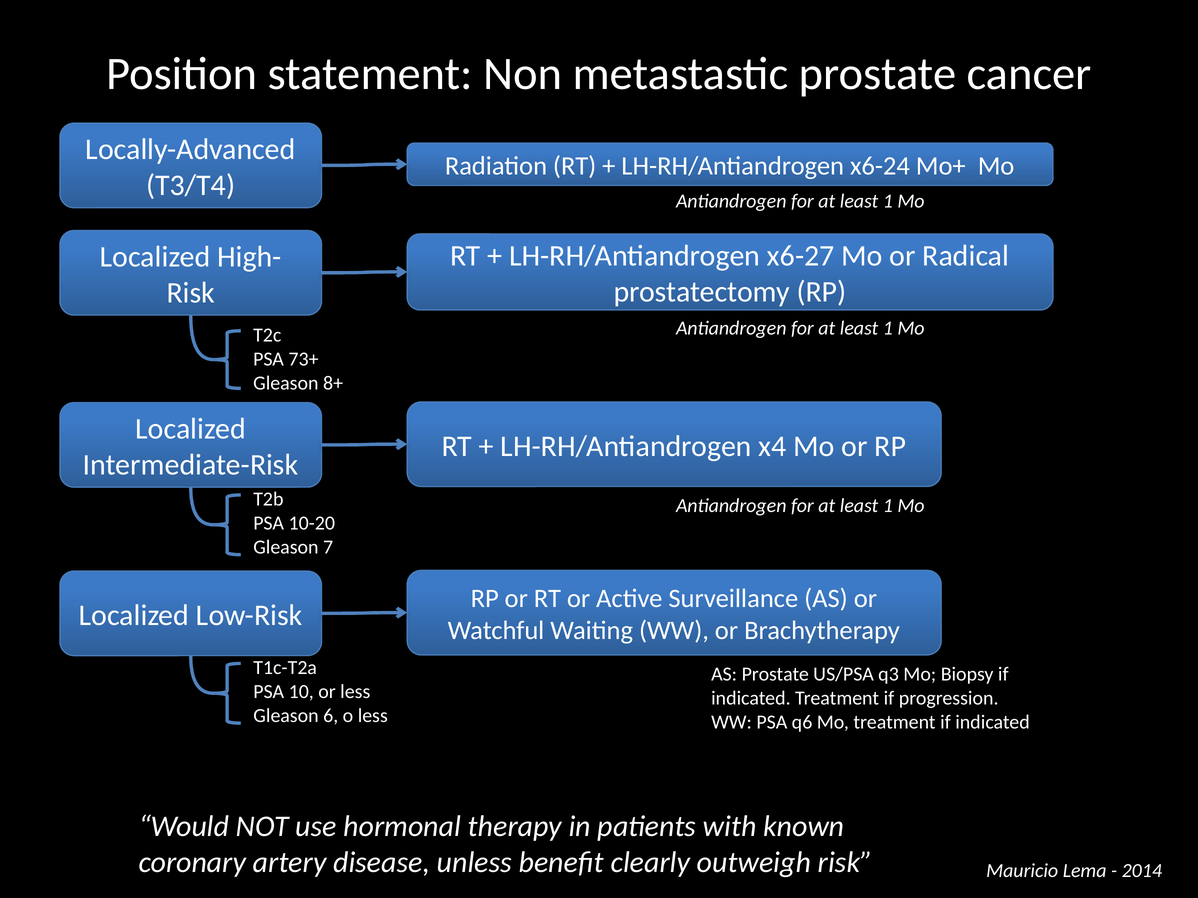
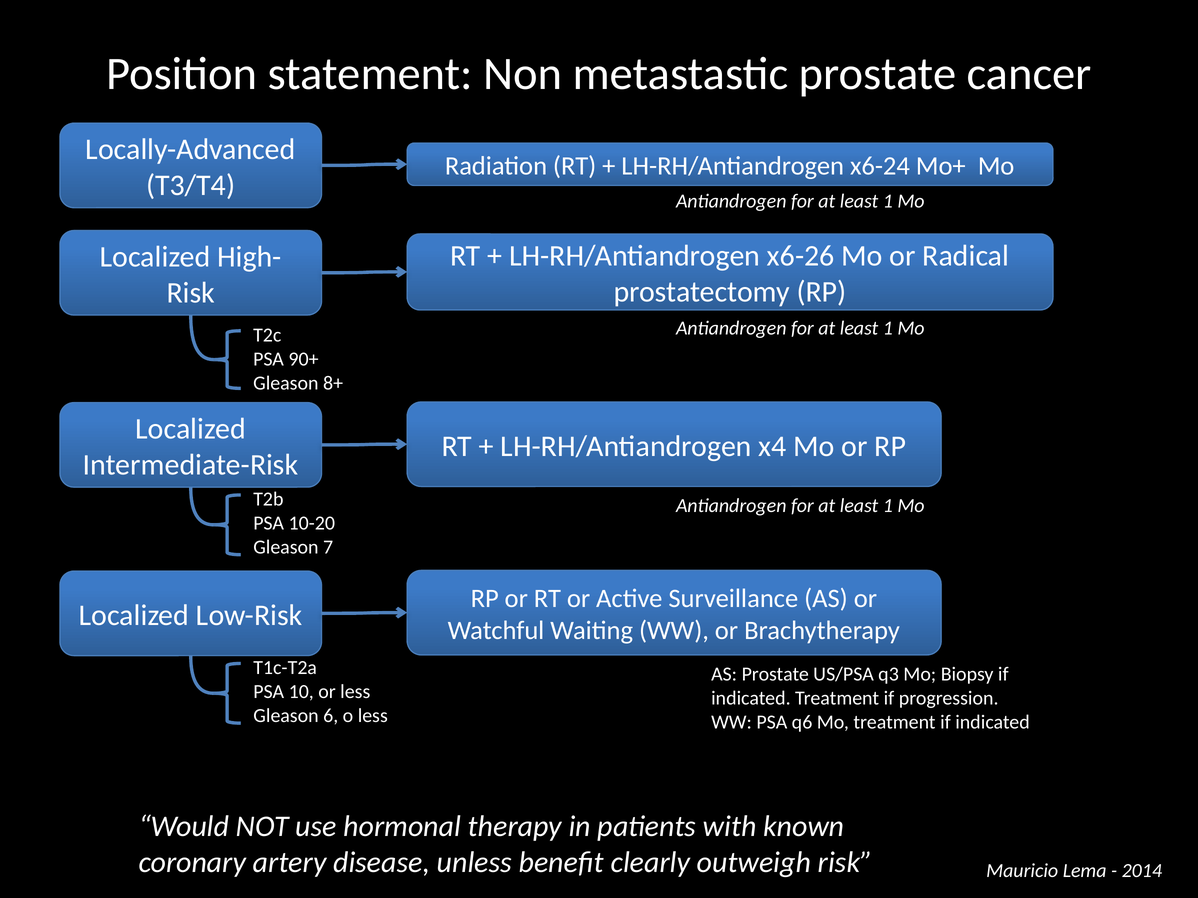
x6-27: x6-27 -> x6-26
73+: 73+ -> 90+
